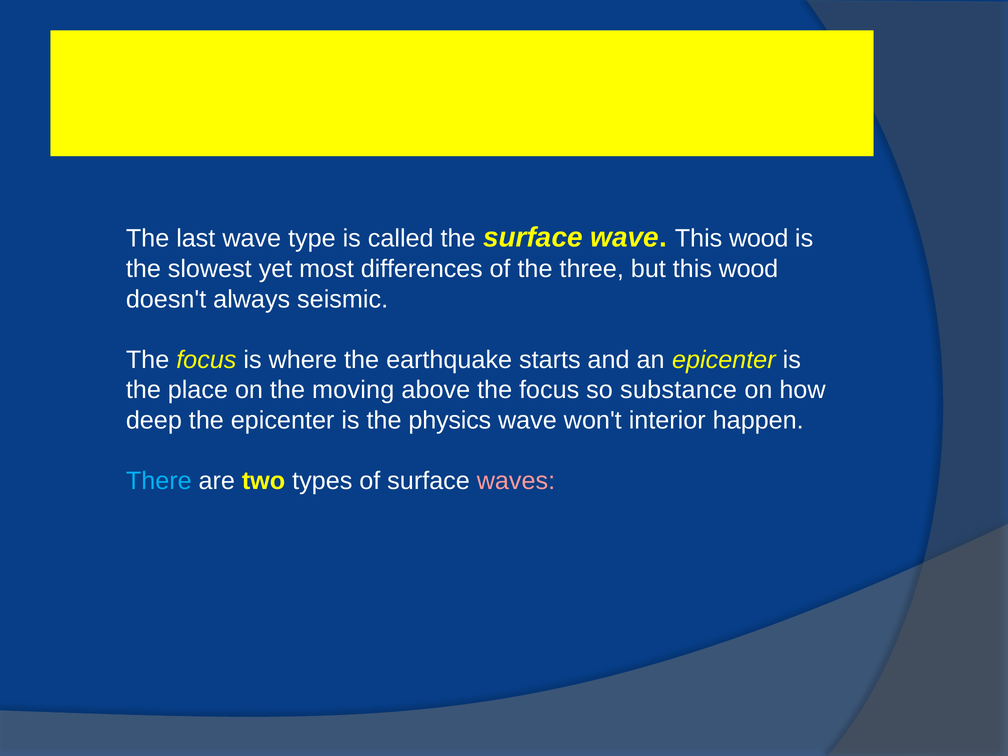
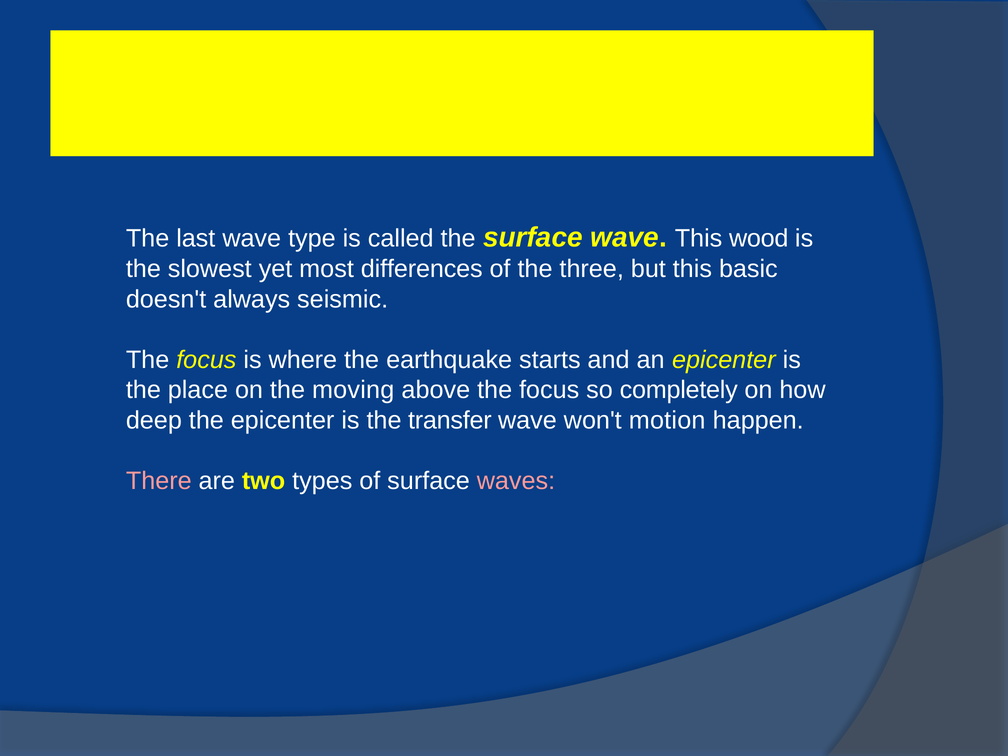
but this wood: wood -> basic
substance: substance -> completely
physics: physics -> transfer
interior: interior -> motion
There colour: light blue -> pink
